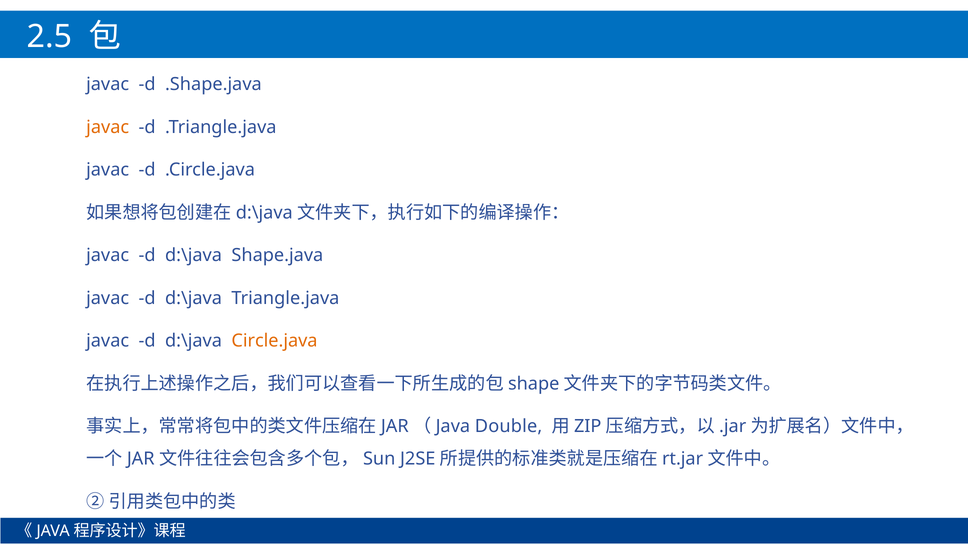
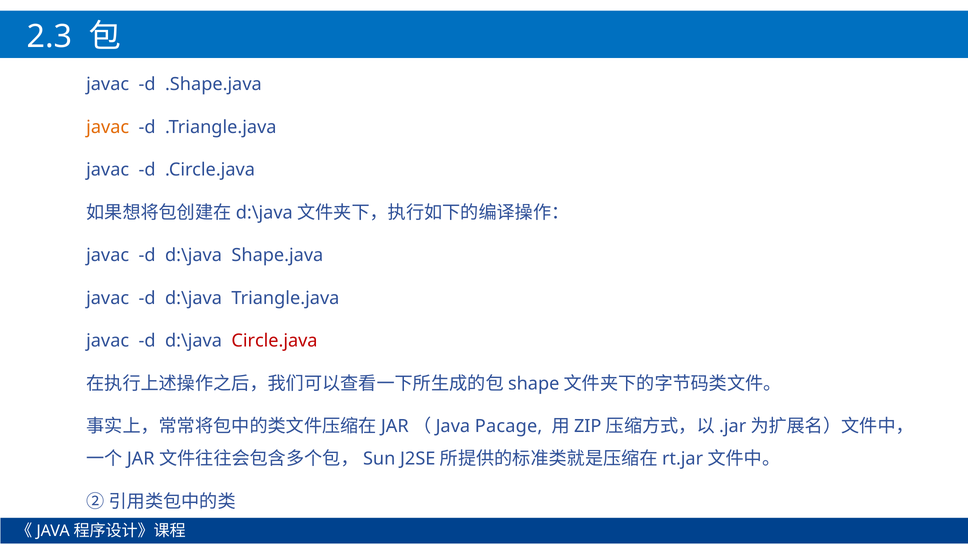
2.5: 2.5 -> 2.3
Circle.java colour: orange -> red
Double: Double -> Pacage
